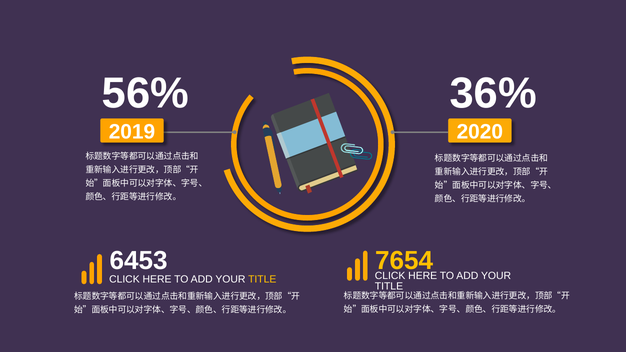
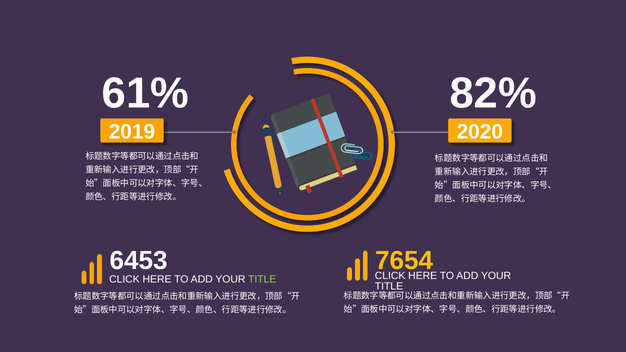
56%: 56% -> 61%
36%: 36% -> 82%
TITLE at (262, 279) colour: yellow -> light green
